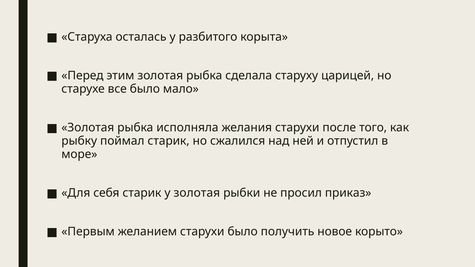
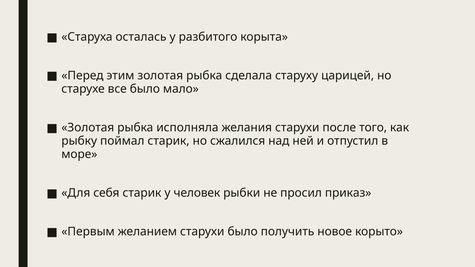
у золотая: золотая -> человек
